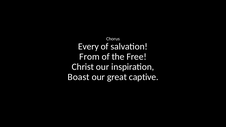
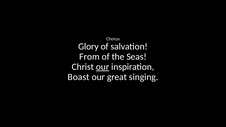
Every: Every -> Glory
Free: Free -> Seas
our at (103, 67) underline: none -> present
captive: captive -> singing
